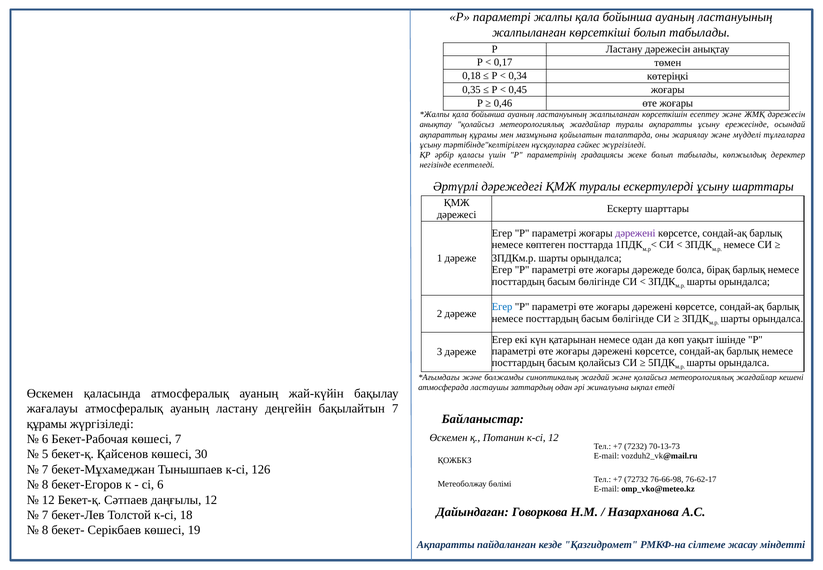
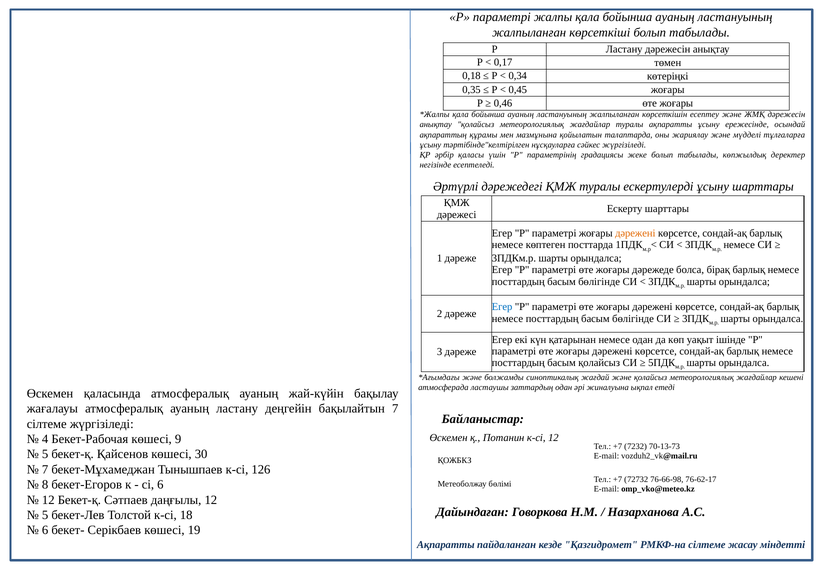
дәрежені at (635, 233) colour: purple -> orange
құрамы at (47, 424): құрамы -> сілтеме
6 at (45, 439): 6 -> 4
көшесі 7: 7 -> 9
7 at (45, 515): 7 -> 5
8 at (45, 530): 8 -> 6
